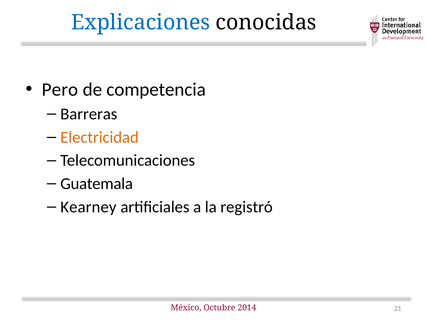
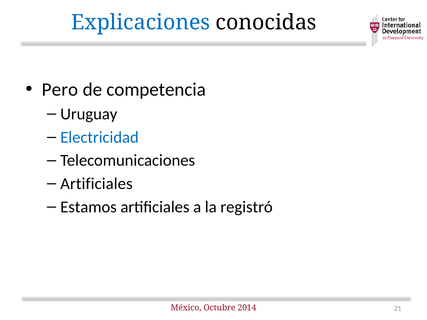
Barreras: Barreras -> Uruguay
Electricidad colour: orange -> blue
Guatemala at (97, 184): Guatemala -> Artificiales
Kearney: Kearney -> Estamos
